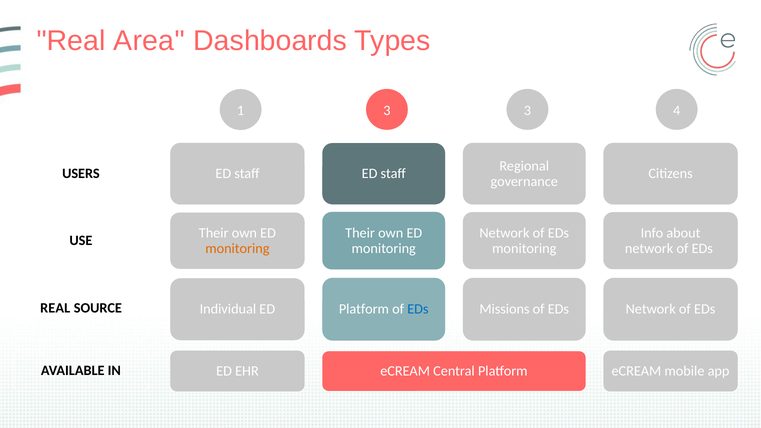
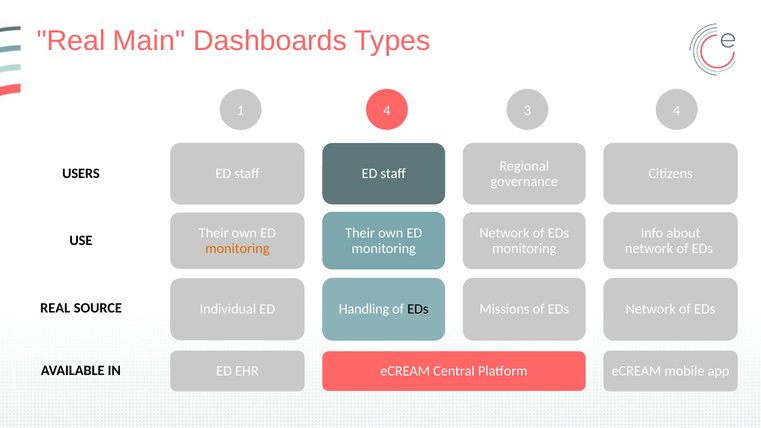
Area: Area -> Main
1 3: 3 -> 4
Platform at (364, 309): Platform -> Handling
EDs at (418, 309) colour: blue -> black
